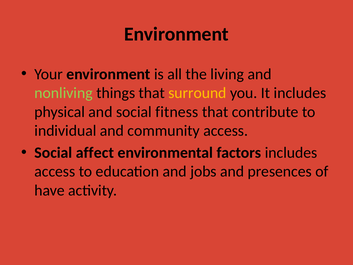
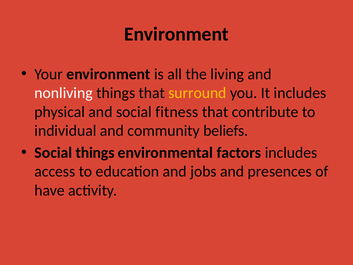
nonliving colour: light green -> white
community access: access -> beliefs
Social affect: affect -> things
